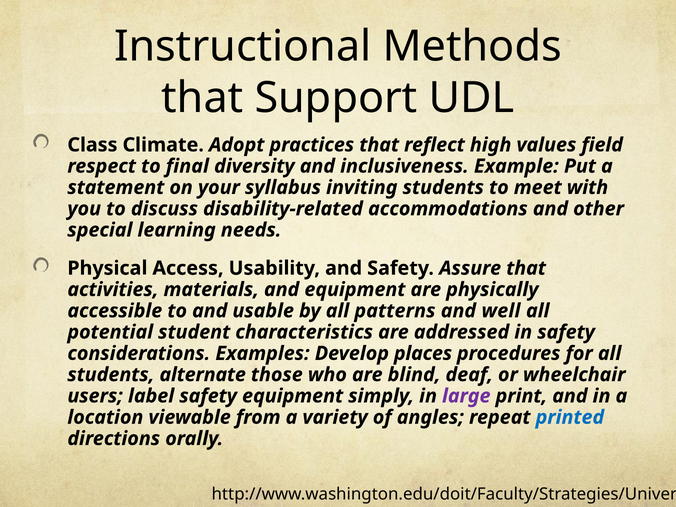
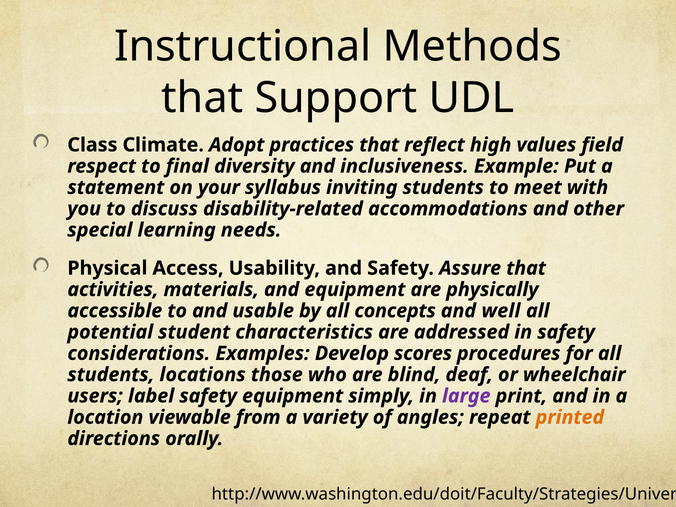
patterns: patterns -> concepts
places: places -> scores
alternate: alternate -> locations
printed colour: blue -> orange
